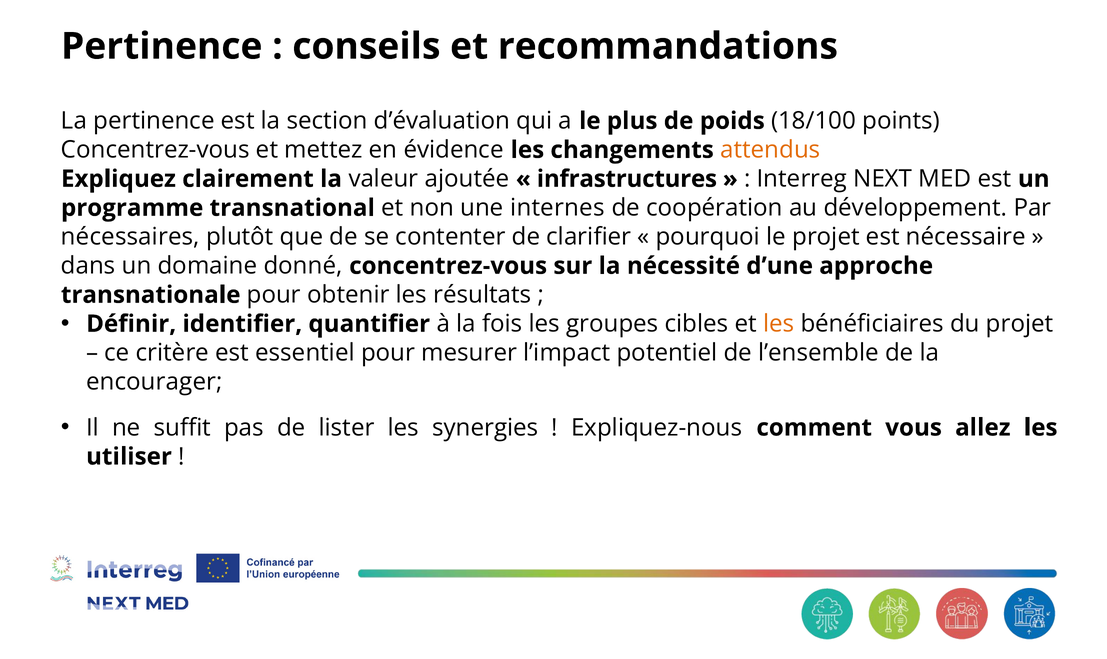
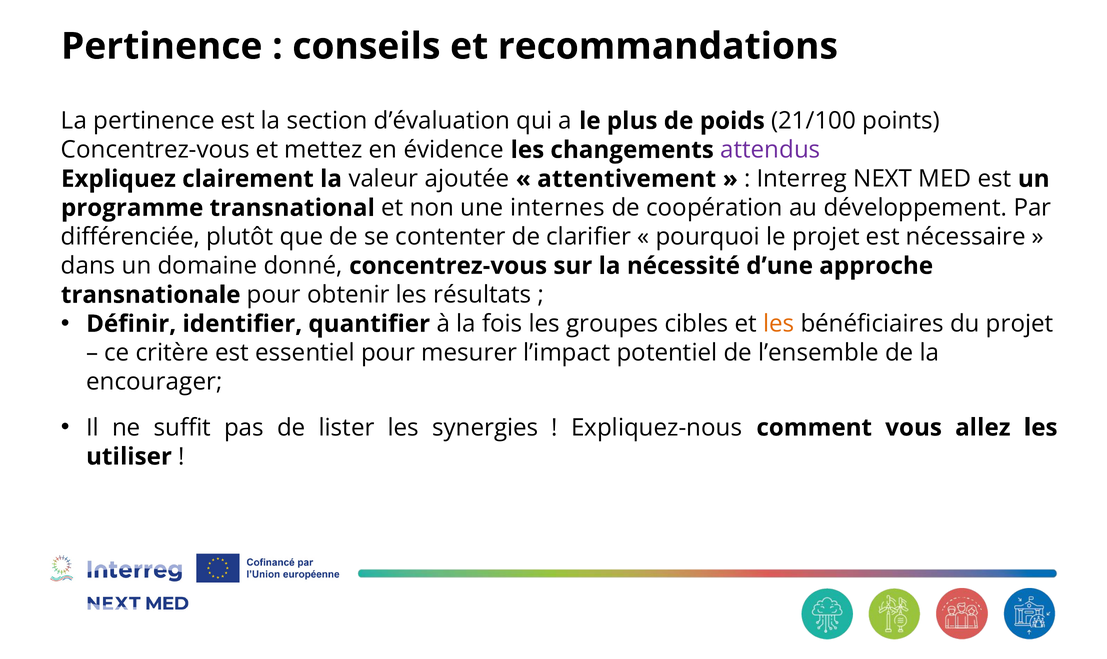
18/100: 18/100 -> 21/100
attendus colour: orange -> purple
infrastructures: infrastructures -> attentivement
nécessaires: nécessaires -> différenciée
